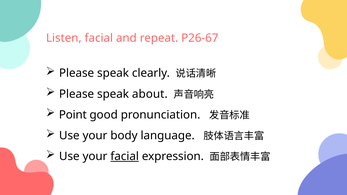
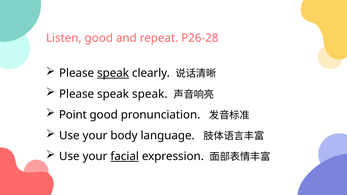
Listen facial: facial -> good
P26-67: P26-67 -> P26-28
speak at (113, 73) underline: none -> present
speak about: about -> speak
